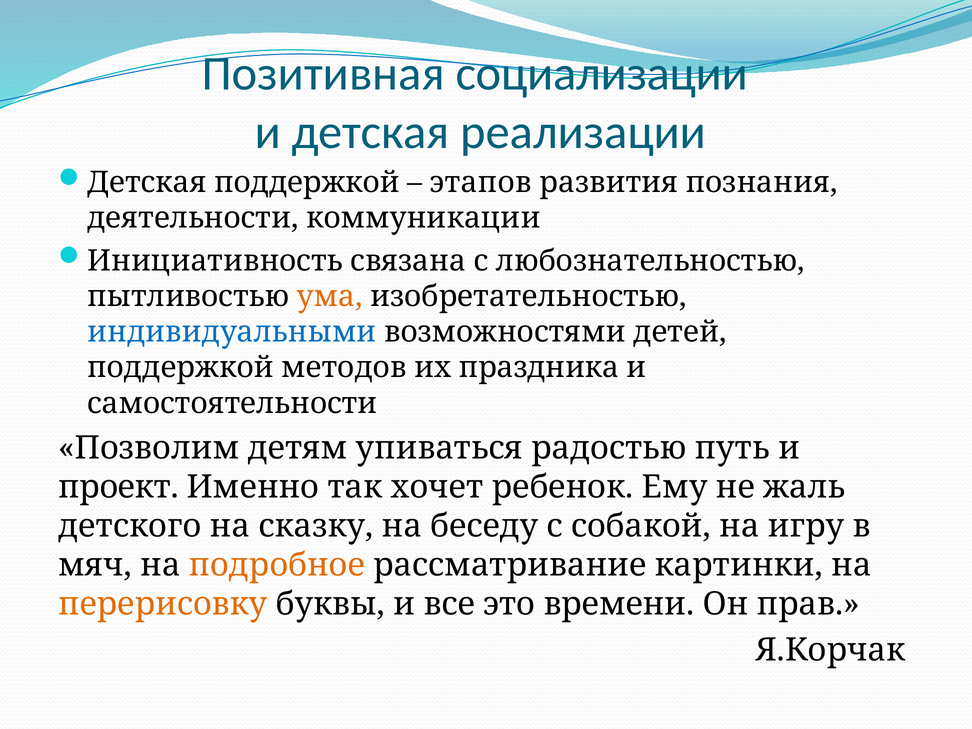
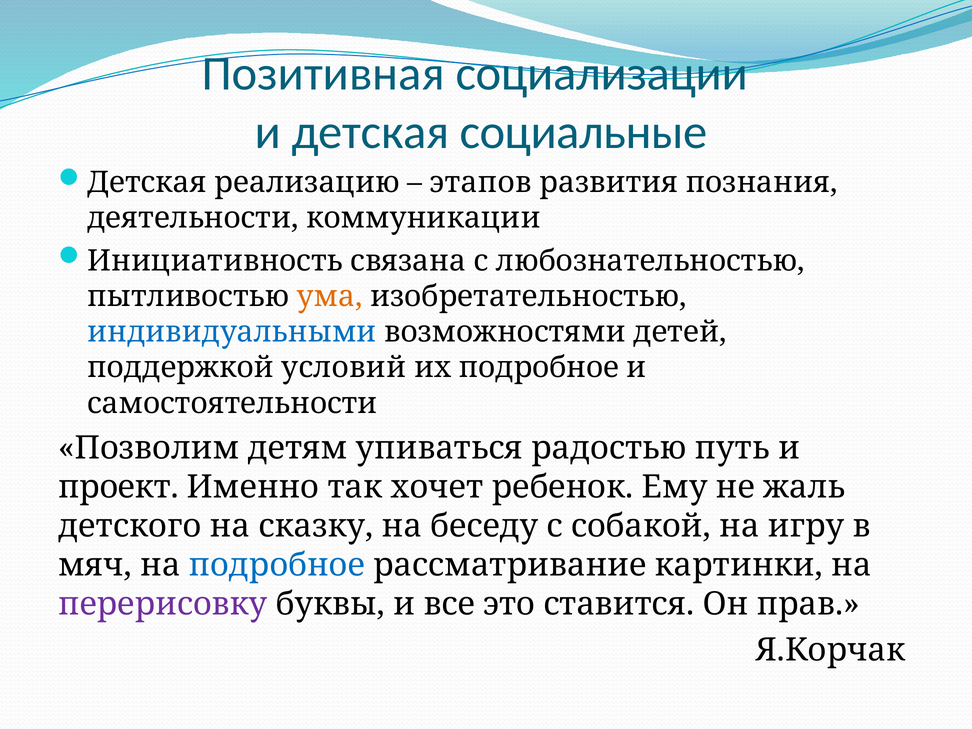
реализации: реализации -> социальные
Детская поддержкой: поддержкой -> реализацию
методов: методов -> условий
их праздника: праздника -> подробное
подробное at (277, 565) colour: orange -> blue
перерисовку colour: orange -> purple
времени: времени -> ставится
